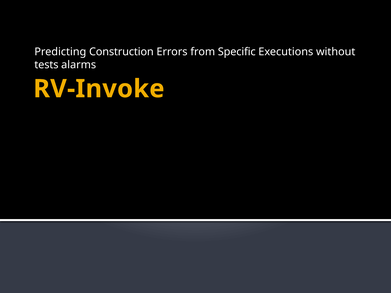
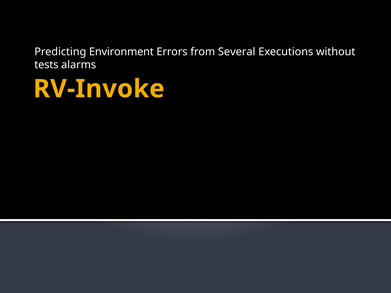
Construction: Construction -> Environment
Specific: Specific -> Several
